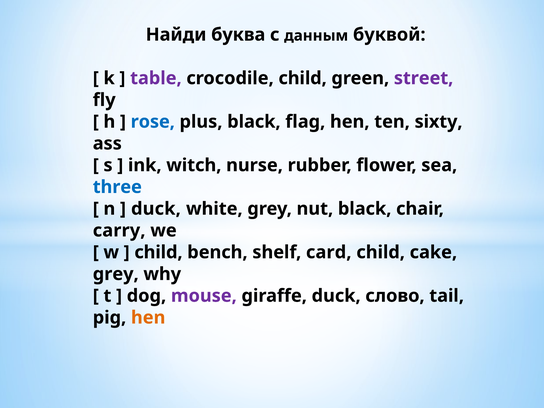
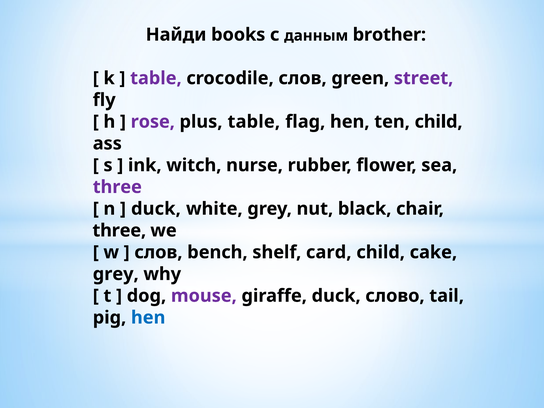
буква: буква -> books
буквой: буквой -> brother
crocodile child: child -> слов
rose colour: blue -> purple
plus black: black -> table
ten sixty: sixty -> child
three at (117, 187) colour: blue -> purple
carry at (119, 231): carry -> three
child at (158, 252): child -> слов
hen at (148, 318) colour: orange -> blue
